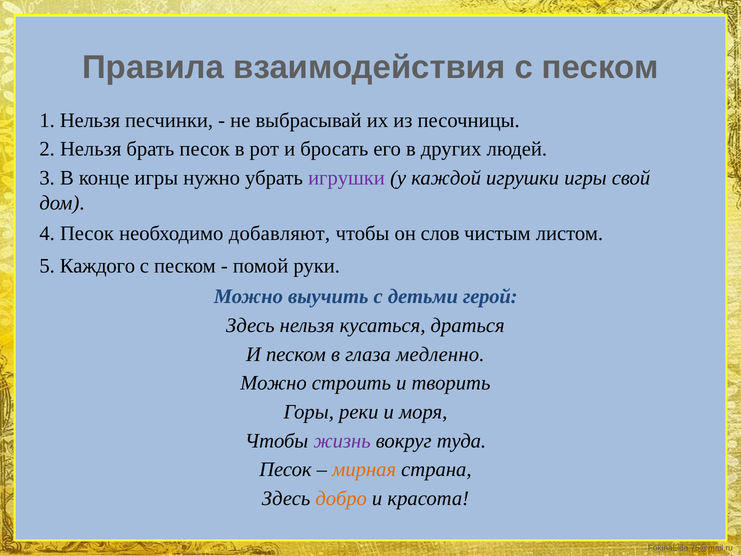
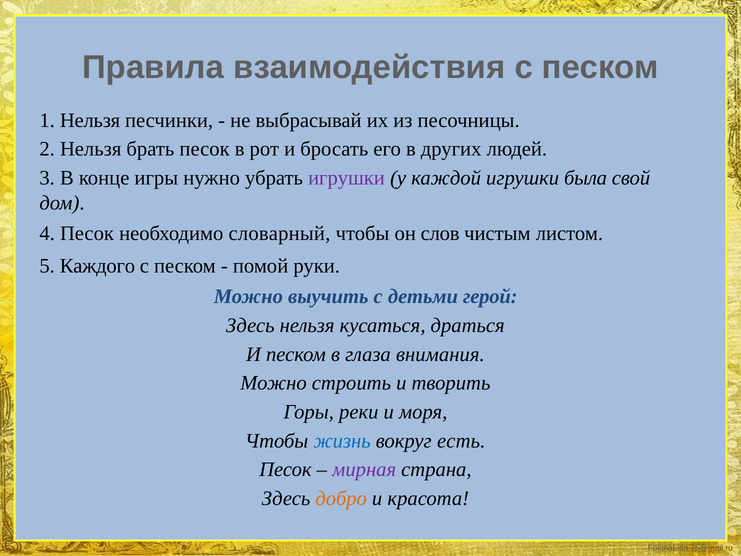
игрушки игры: игры -> была
добавляют: добавляют -> словарный
медленно: медленно -> внимания
жизнь colour: purple -> blue
туда: туда -> есть
мирная colour: orange -> purple
